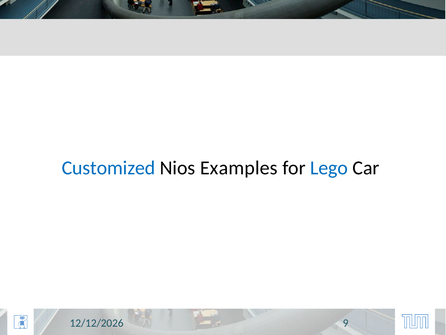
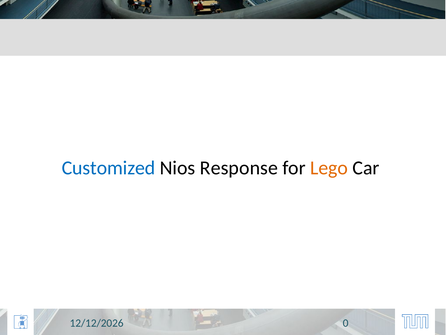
Examples: Examples -> Response
Lego colour: blue -> orange
9: 9 -> 0
